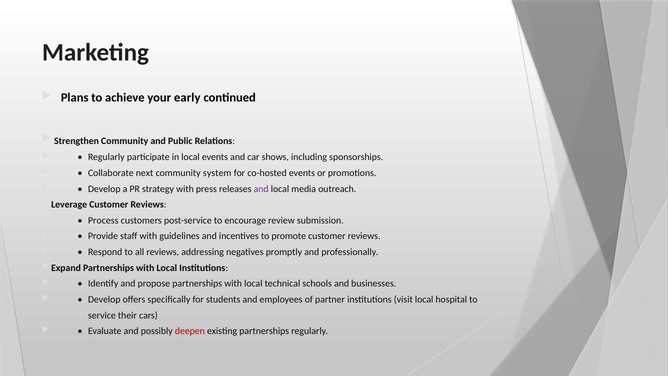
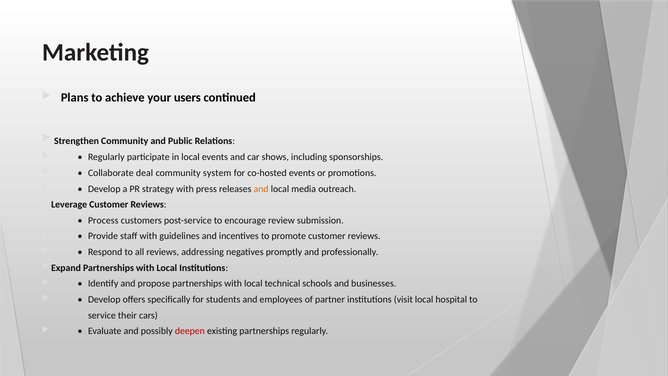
early: early -> users
next: next -> deal
and at (261, 189) colour: purple -> orange
